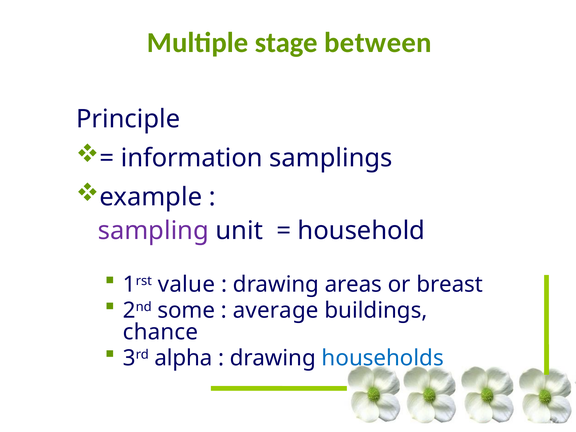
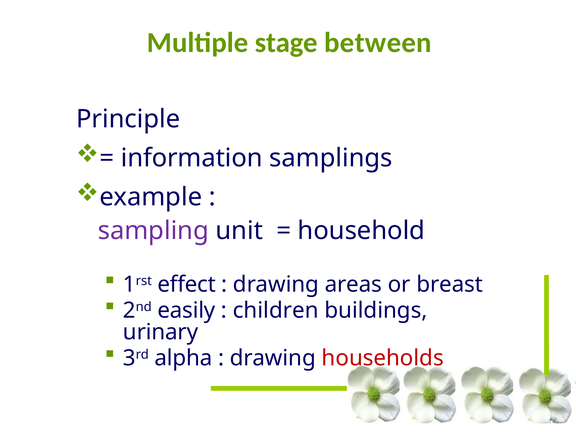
value: value -> effect
some: some -> easily
average: average -> children
chance: chance -> urinary
households colour: blue -> red
